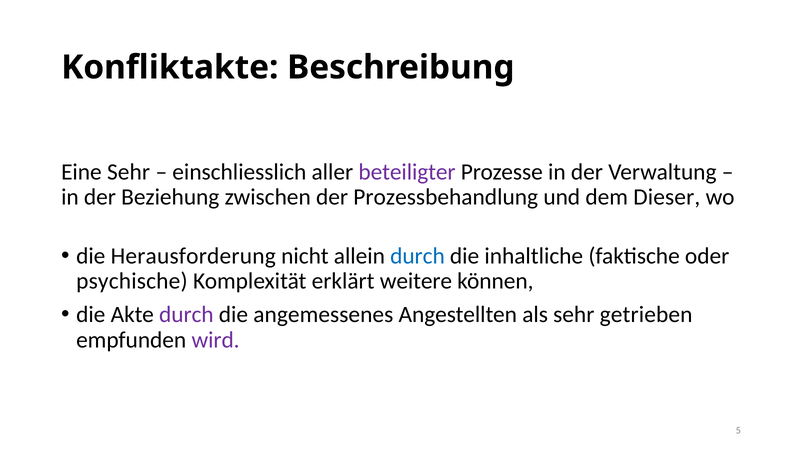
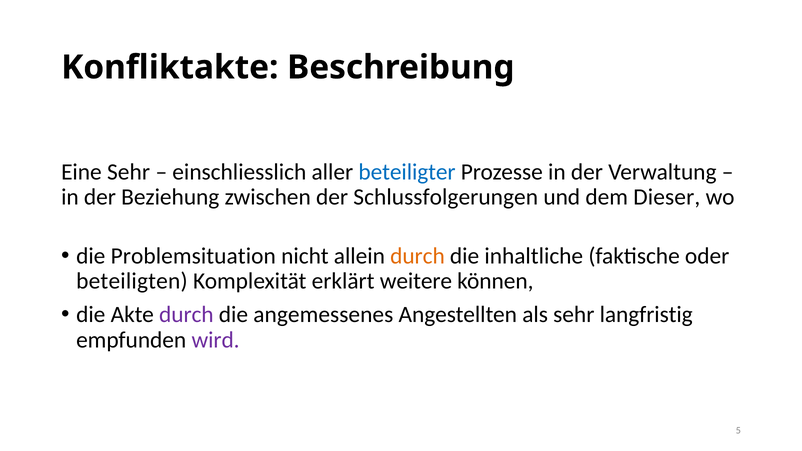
beteiligter colour: purple -> blue
Prozessbehandlung: Prozessbehandlung -> Schlussfolgerungen
Herausforderung: Herausforderung -> Problemsituation
durch at (417, 256) colour: blue -> orange
psychische: psychische -> beteiligten
getrieben: getrieben -> langfristig
